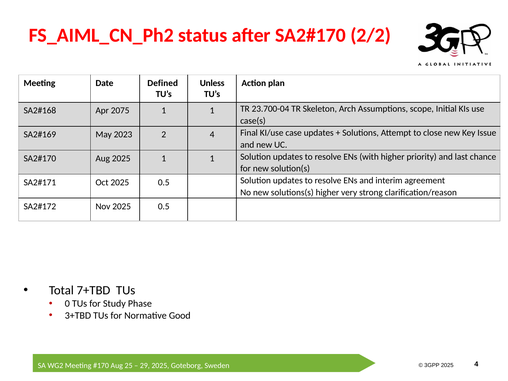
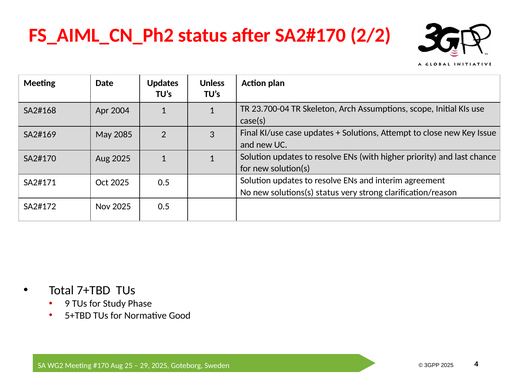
Date Defined: Defined -> Updates
2075: 2075 -> 2004
2023: 2023 -> 2085
2 4: 4 -> 3
solutions(s higher: higher -> status
0: 0 -> 9
3+TBD: 3+TBD -> 5+TBD
